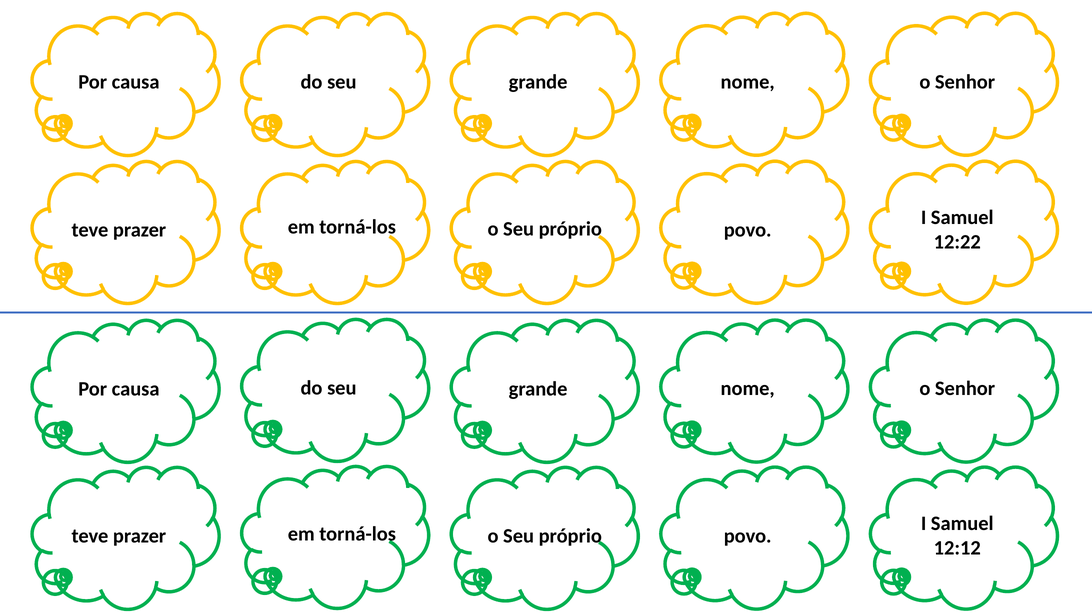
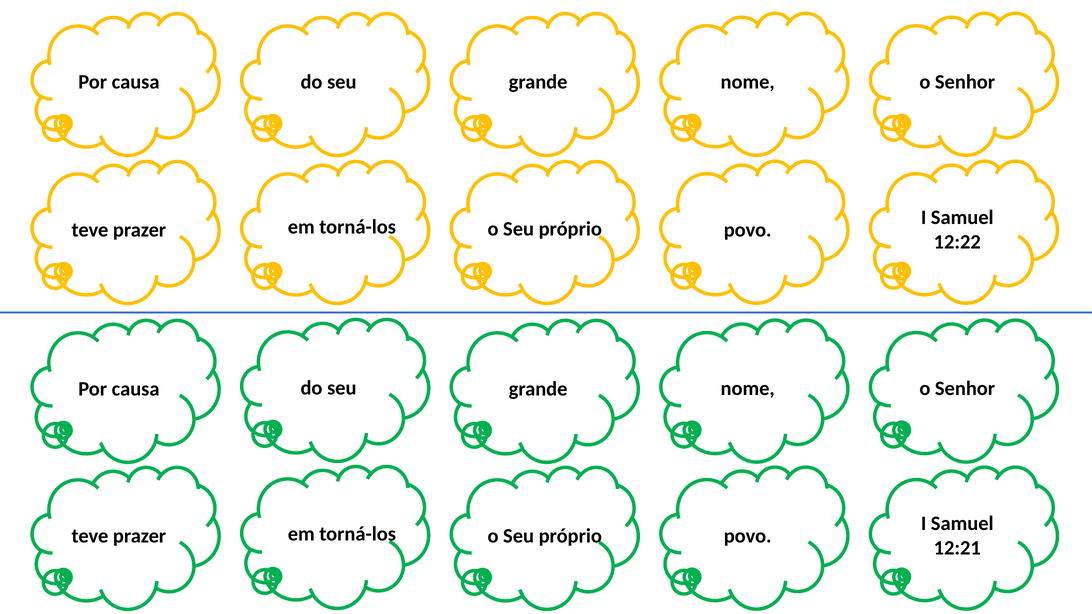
12:12: 12:12 -> 12:21
